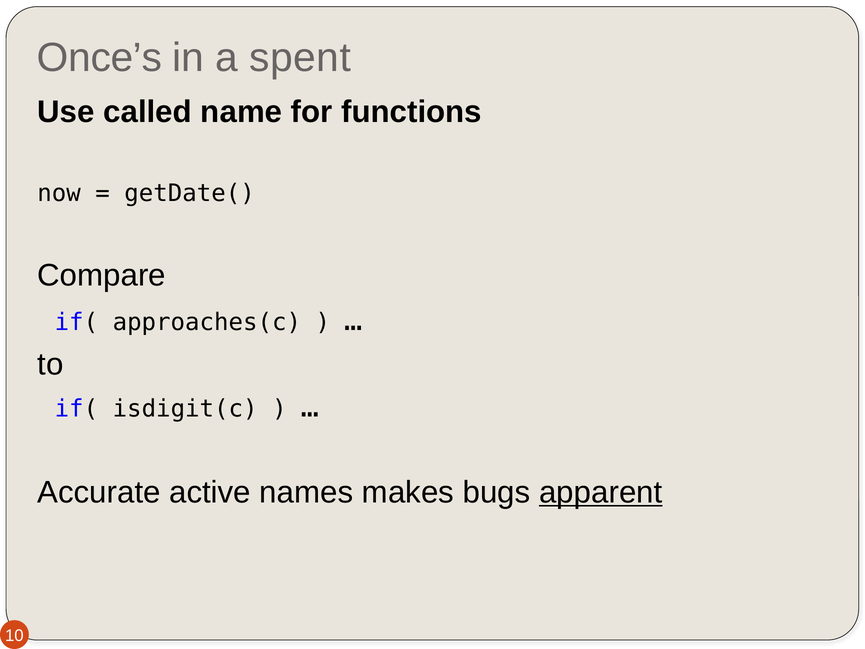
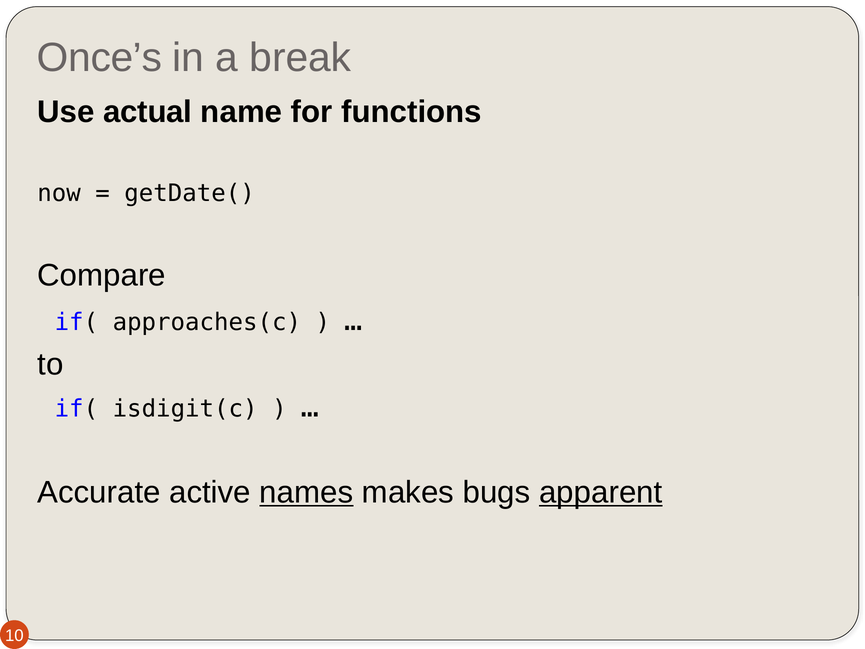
spent: spent -> break
called: called -> actual
names underline: none -> present
